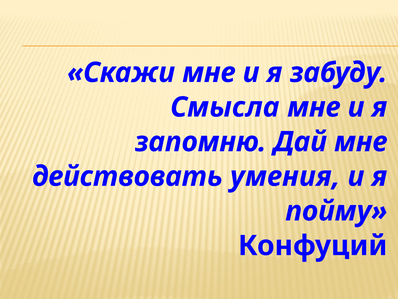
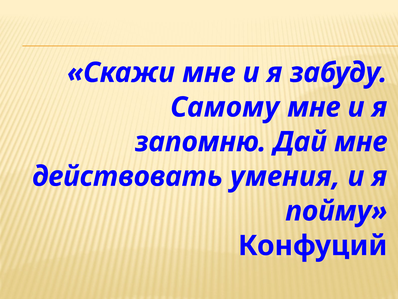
Смысла: Смысла -> Самому
